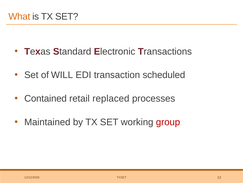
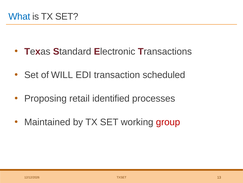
What colour: orange -> blue
Contained: Contained -> Proposing
replaced: replaced -> identified
